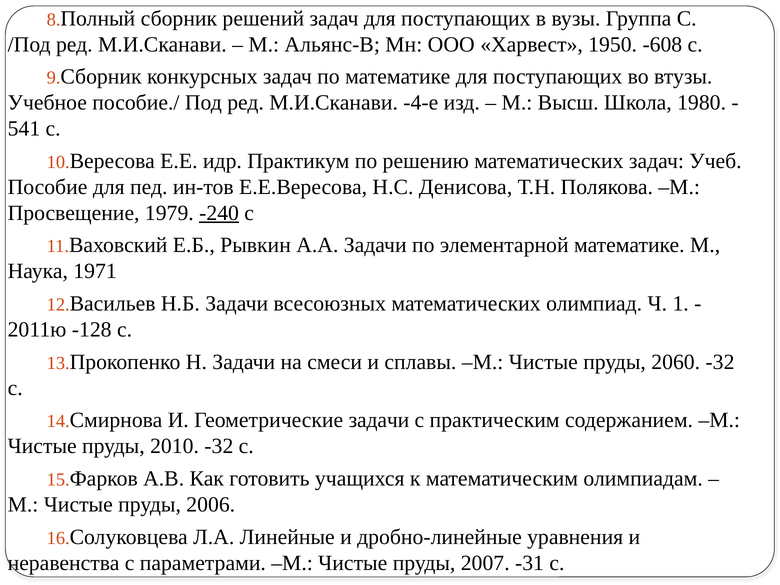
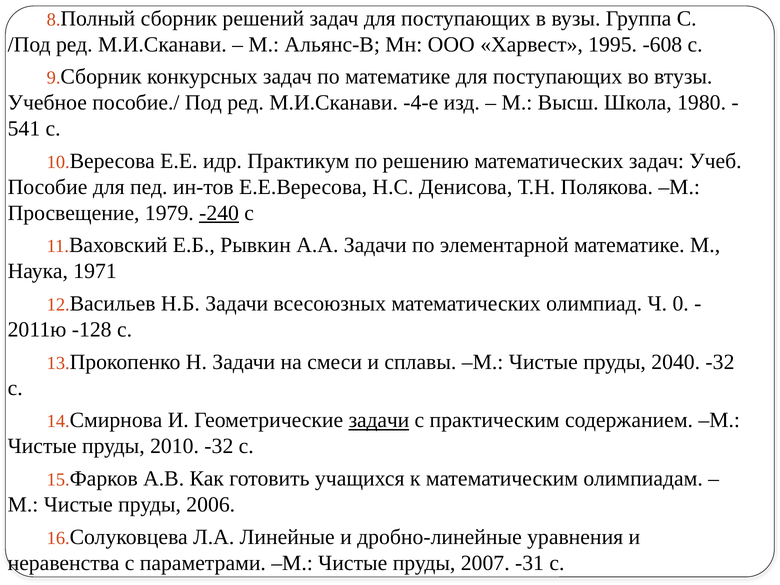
1950: 1950 -> 1995
1: 1 -> 0
2060: 2060 -> 2040
задачи at (379, 420) underline: none -> present
